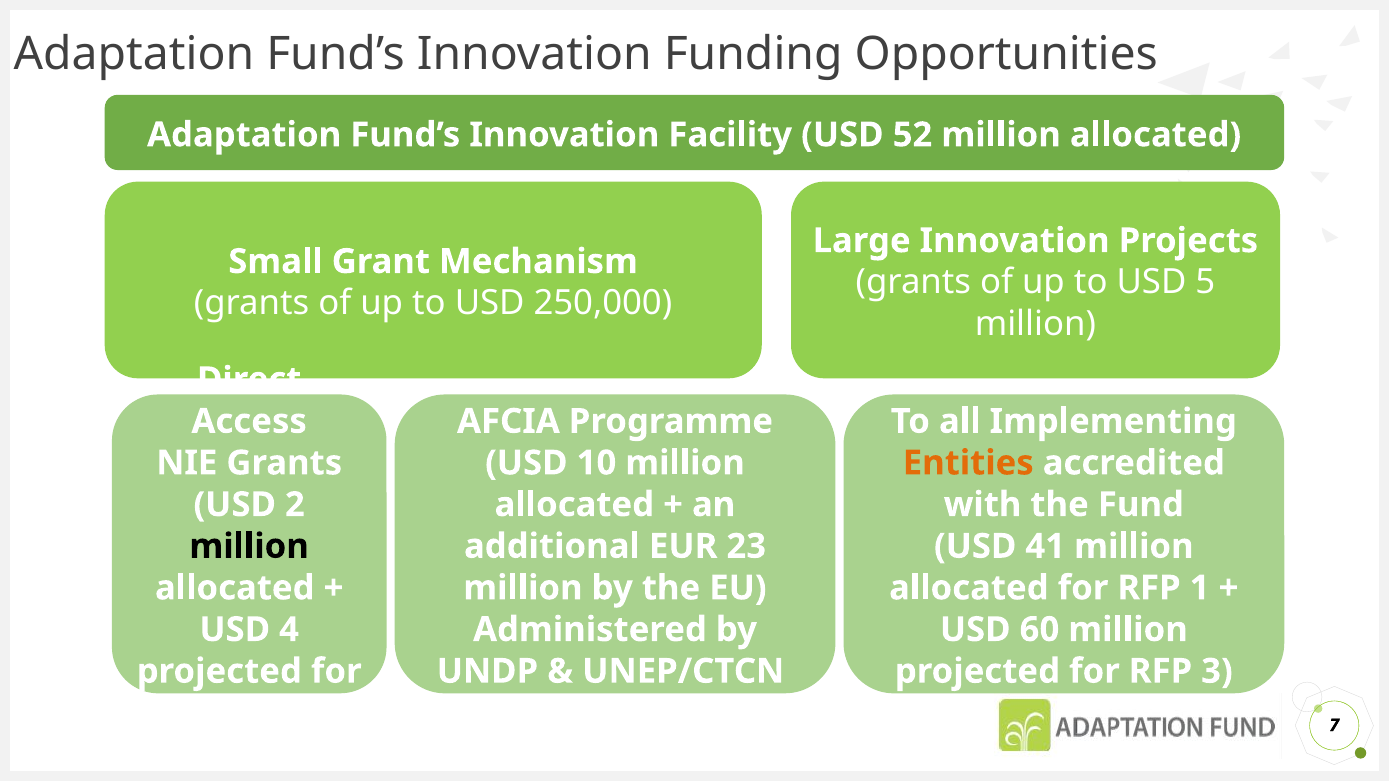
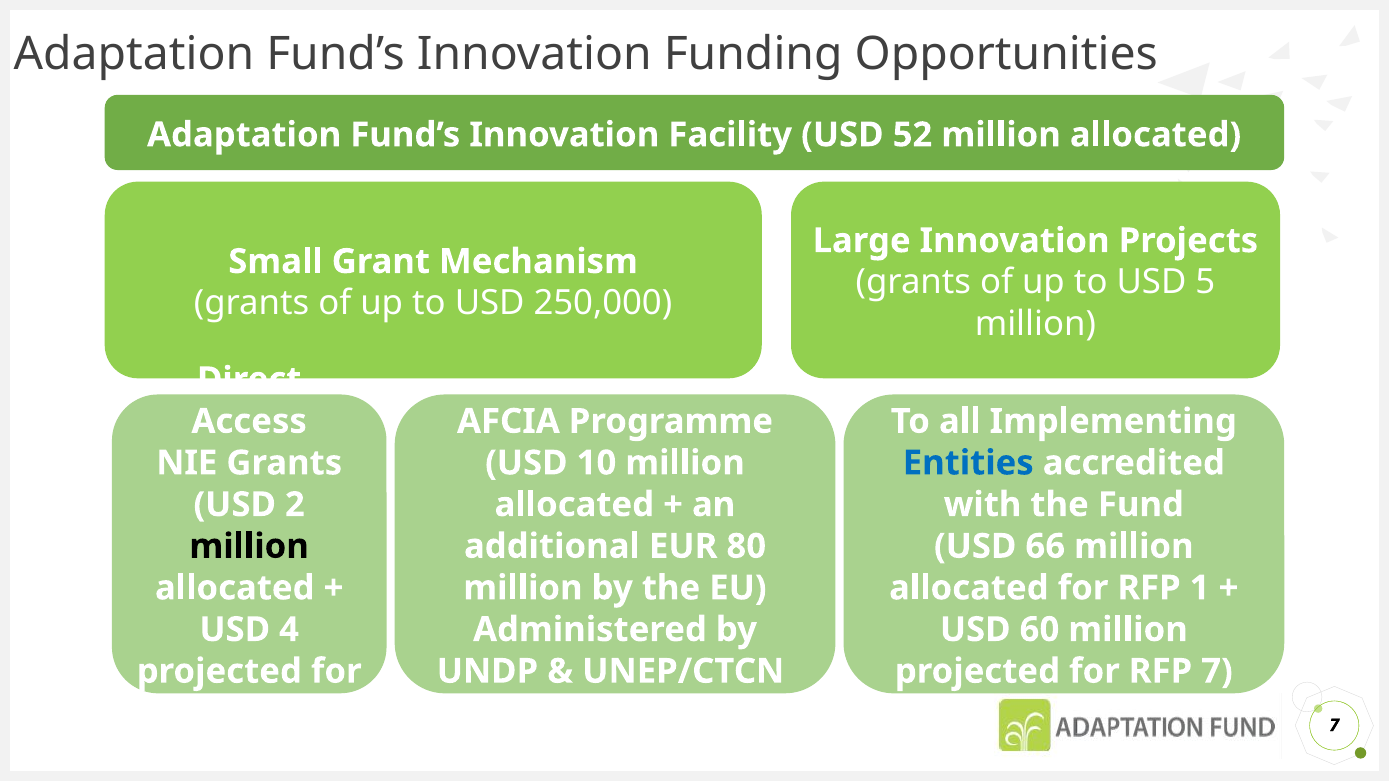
Entities colour: orange -> blue
23: 23 -> 80
41: 41 -> 66
3: 3 -> 7
